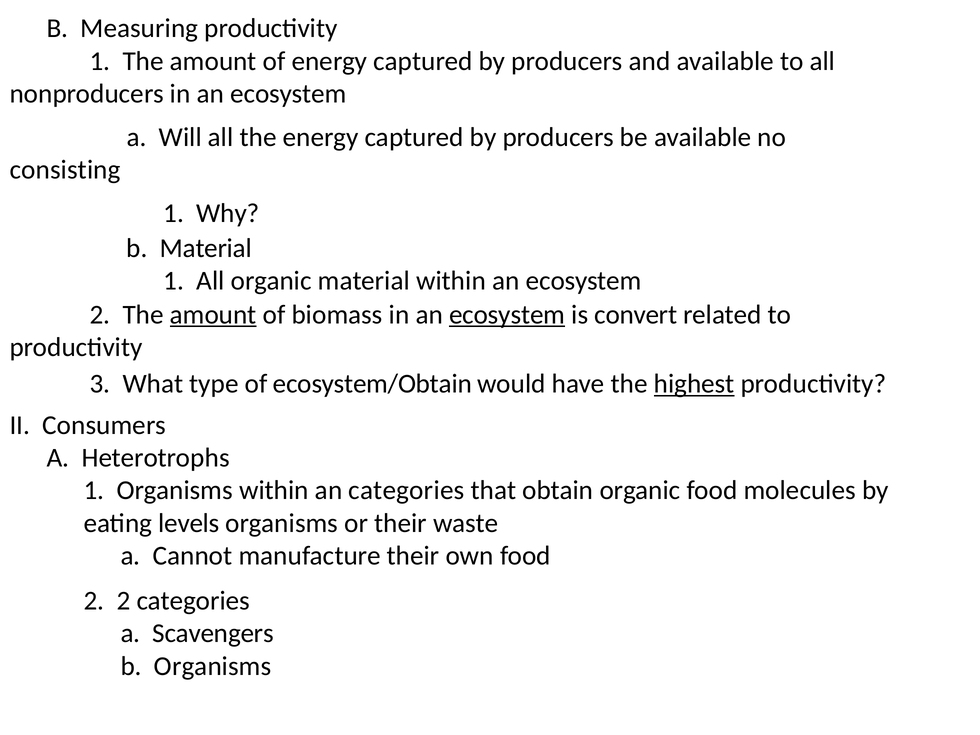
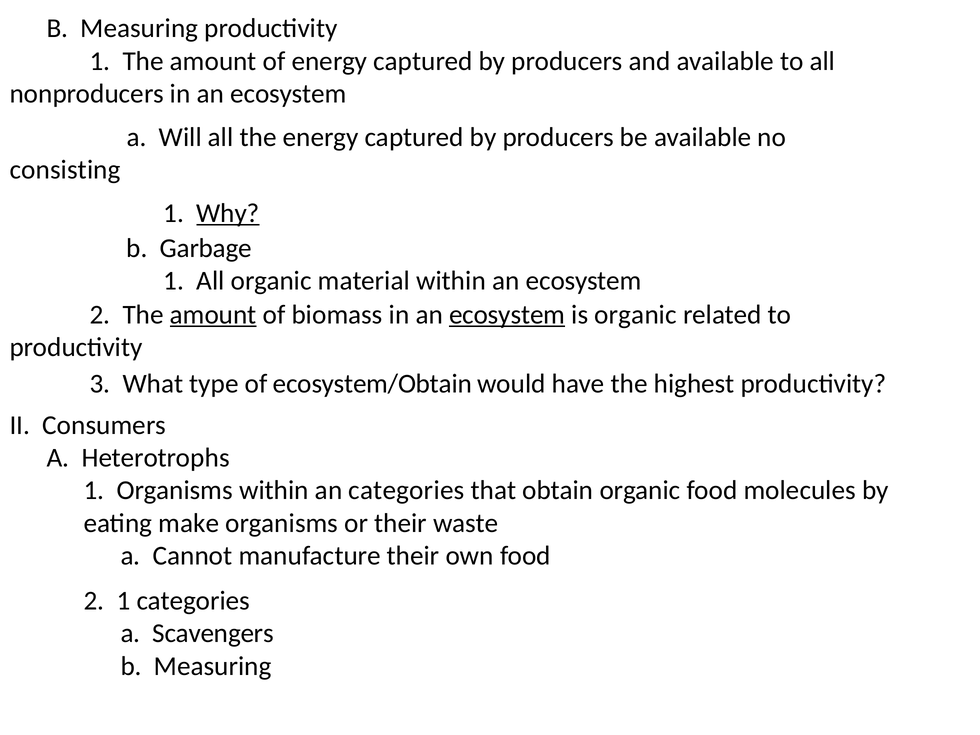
Why underline: none -> present
b Material: Material -> Garbage
is convert: convert -> organic
highest underline: present -> none
levels: levels -> make
2 2: 2 -> 1
Organisms at (213, 666): Organisms -> Measuring
